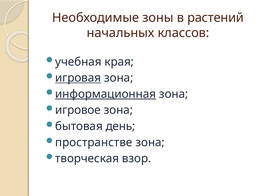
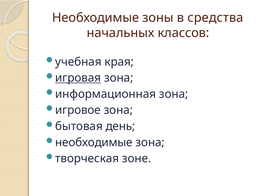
растений: растений -> средства
информационная underline: present -> none
пространстве at (94, 142): пространстве -> необходимые
взор: взор -> зоне
